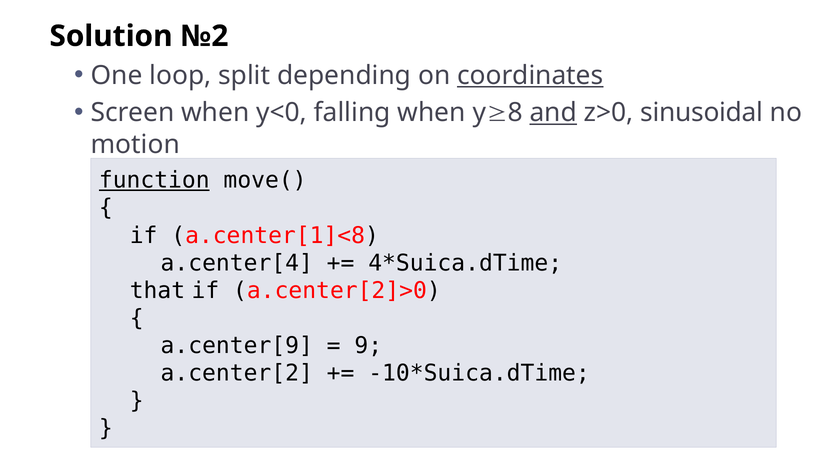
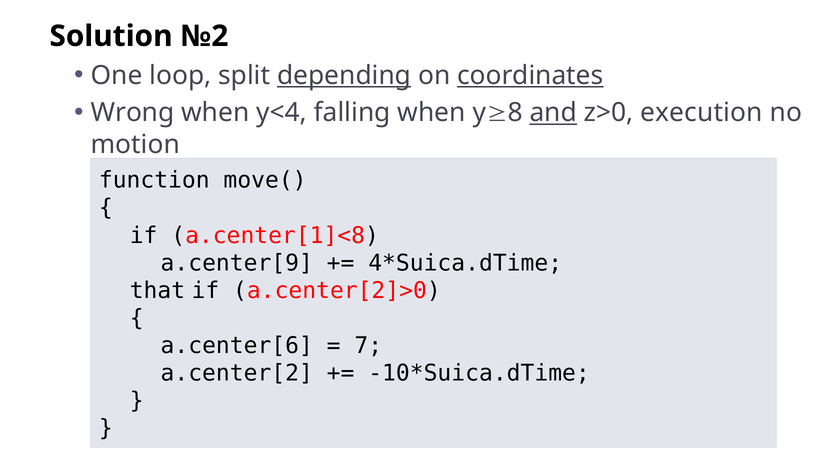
depending underline: none -> present
Screen: Screen -> Wrong
y<0: y<0 -> y<4
sinusoidal: sinusoidal -> execution
function underline: present -> none
a.center[4: a.center[4 -> a.center[9
a.center[9: a.center[9 -> a.center[6
9: 9 -> 7
